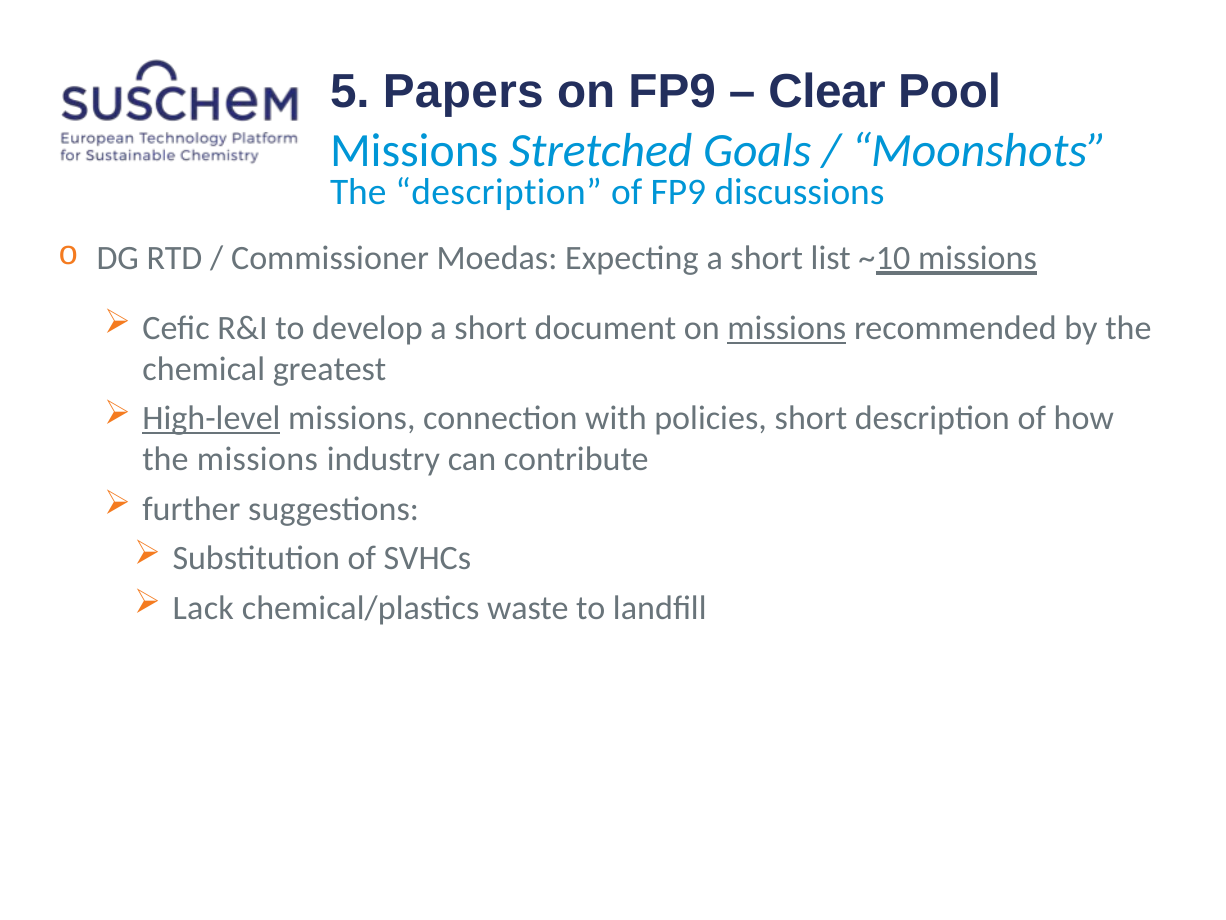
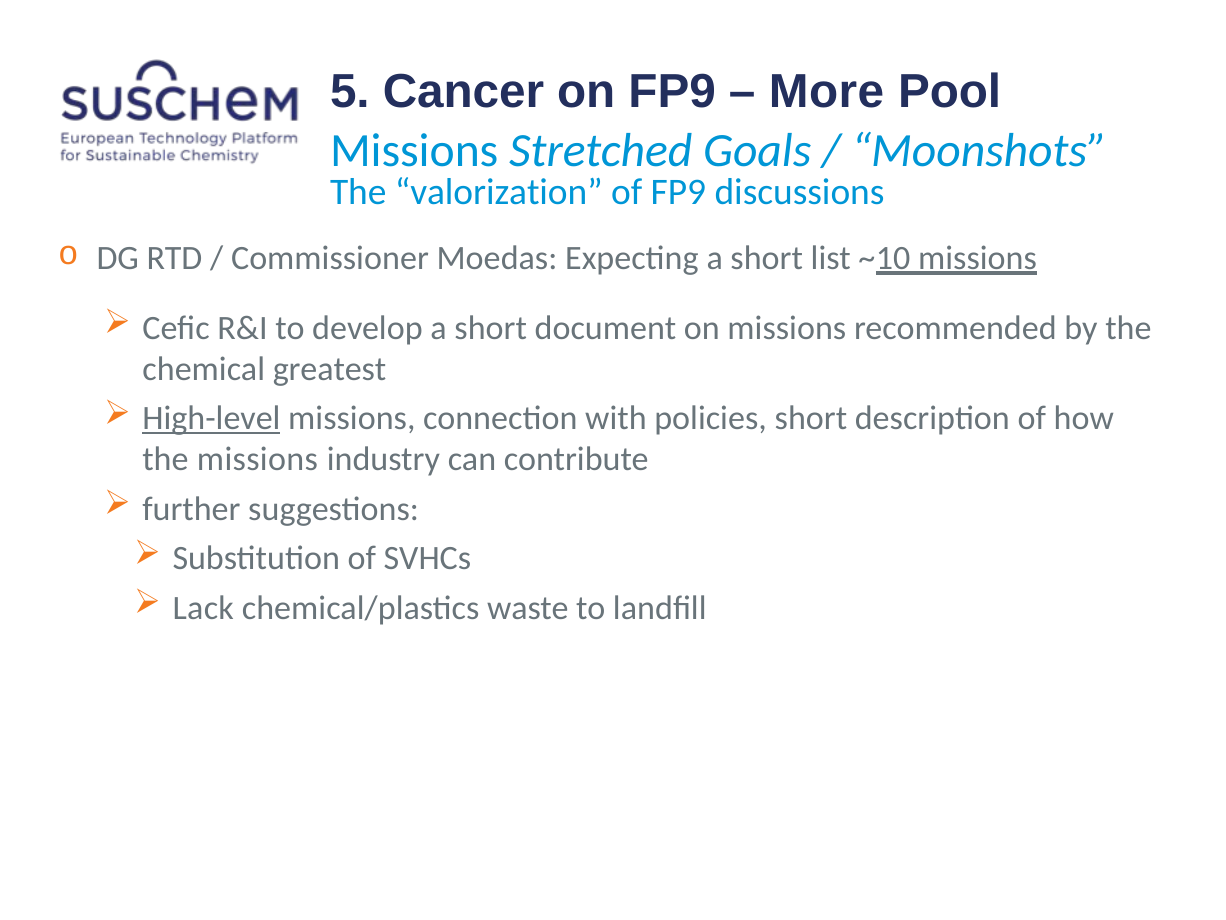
Papers: Papers -> Cancer
Clear: Clear -> More
The description: description -> valorization
missions at (787, 328) underline: present -> none
